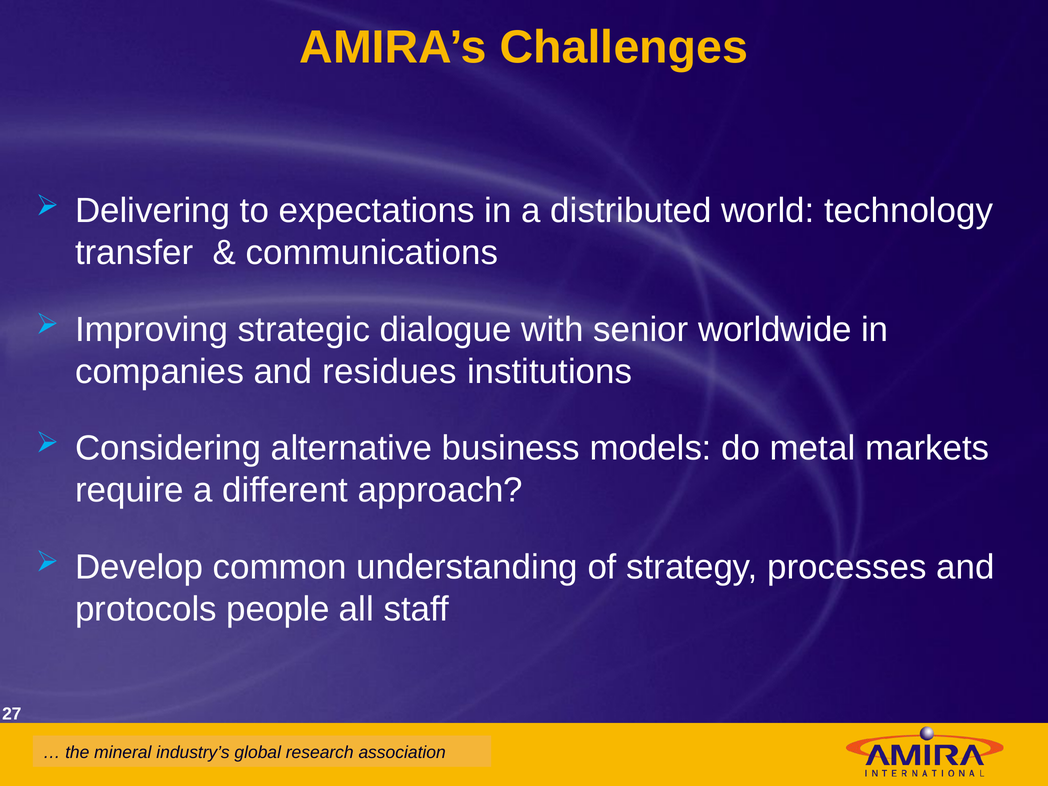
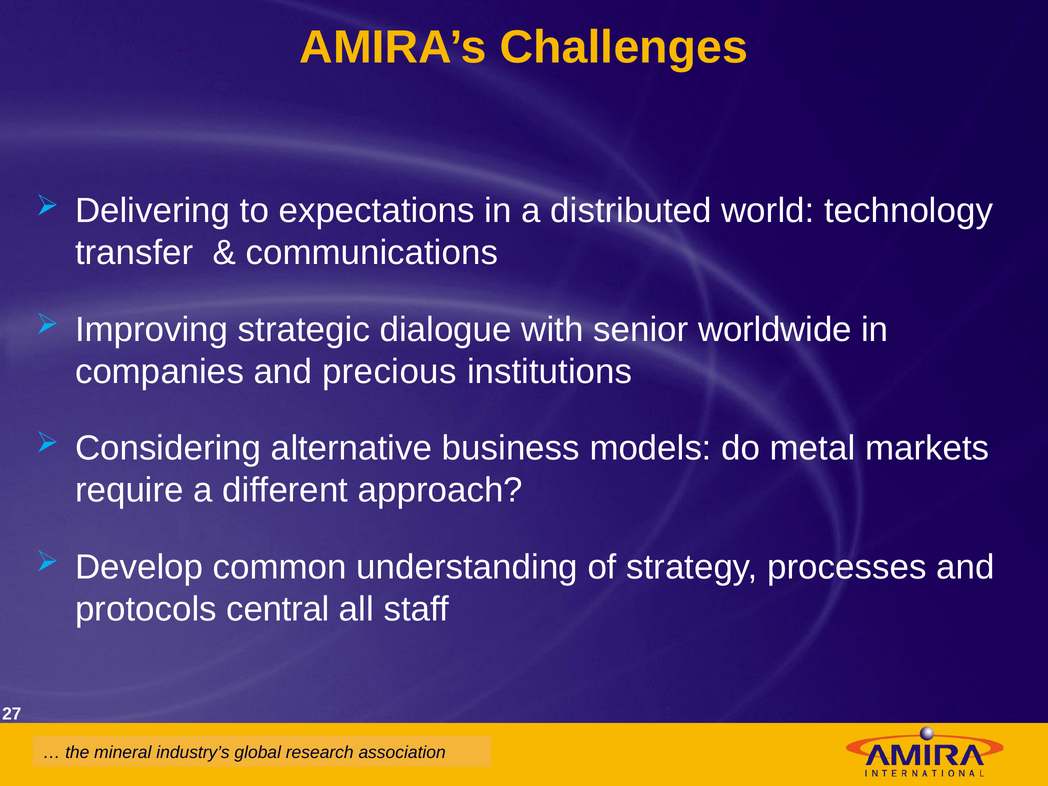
residues: residues -> precious
people: people -> central
